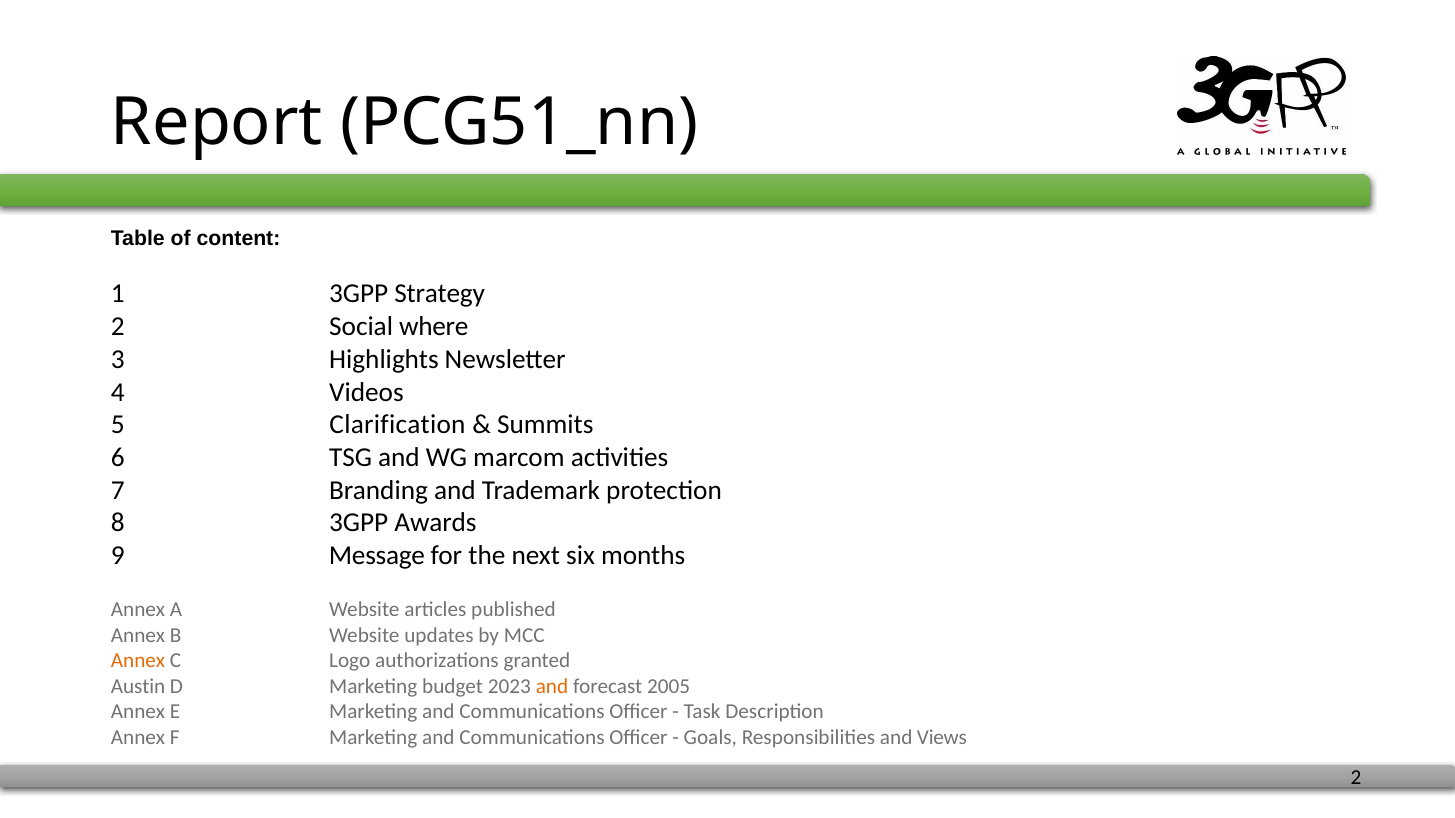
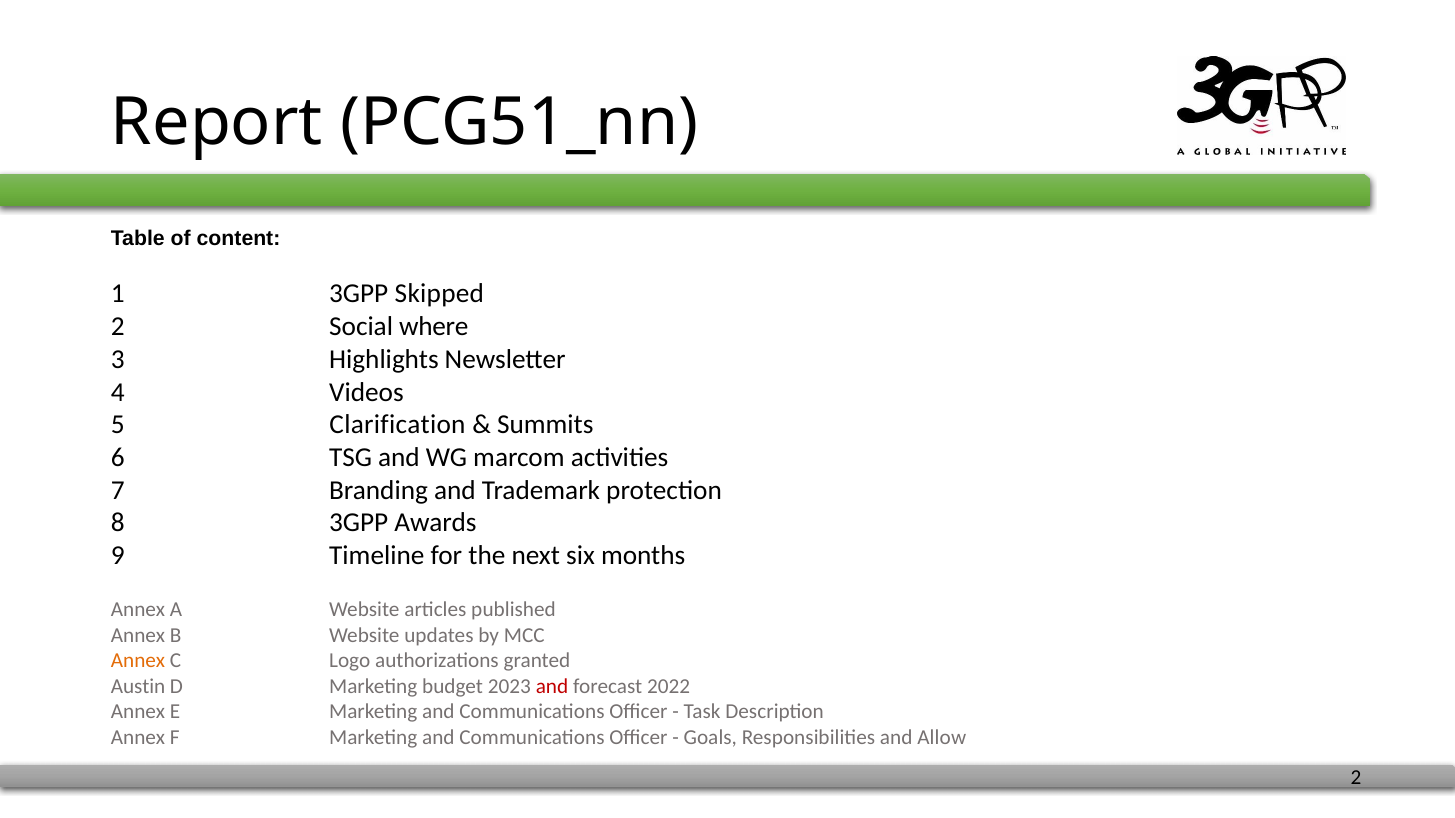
Strategy: Strategy -> Skipped
Message: Message -> Timeline
and at (552, 686) colour: orange -> red
2005: 2005 -> 2022
Views: Views -> Allow
